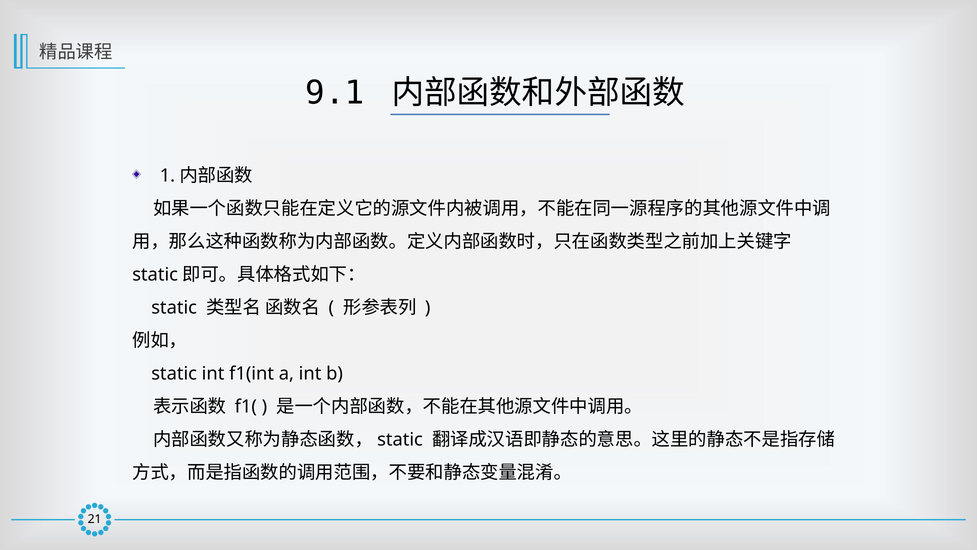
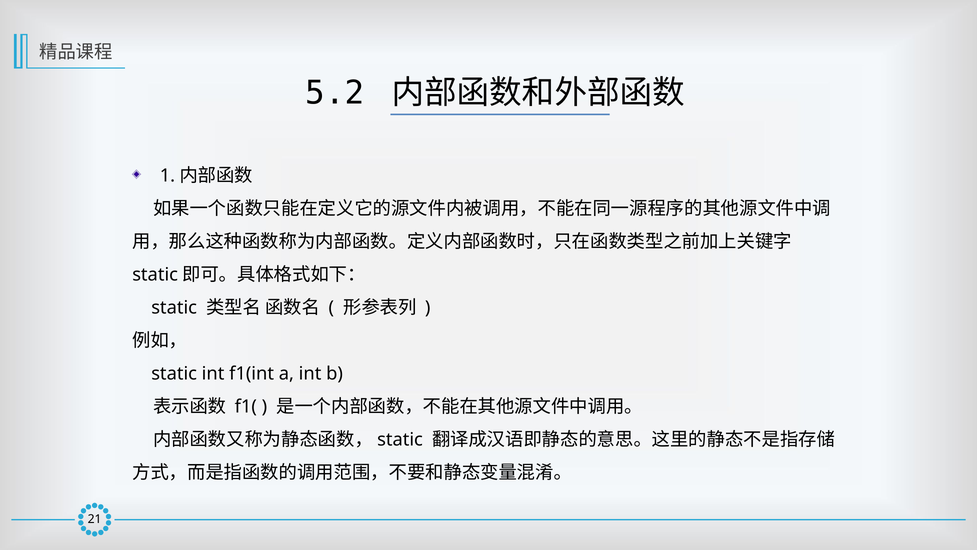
9.1: 9.1 -> 5.2
